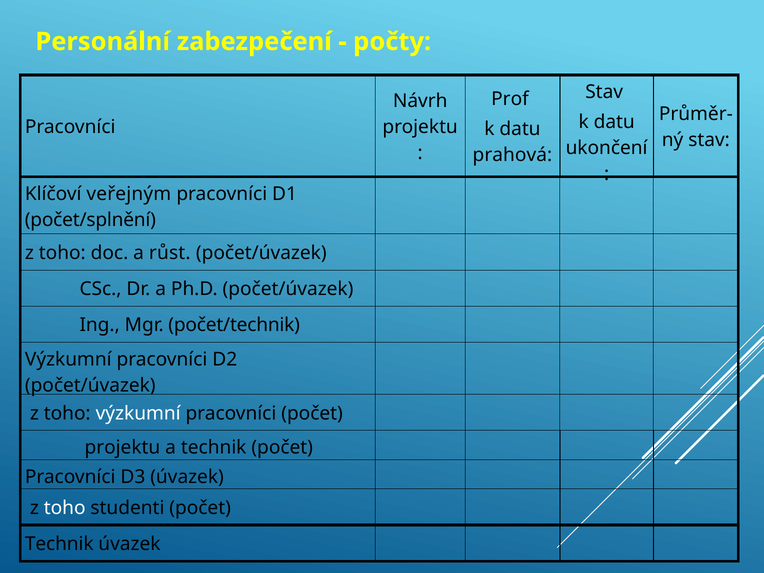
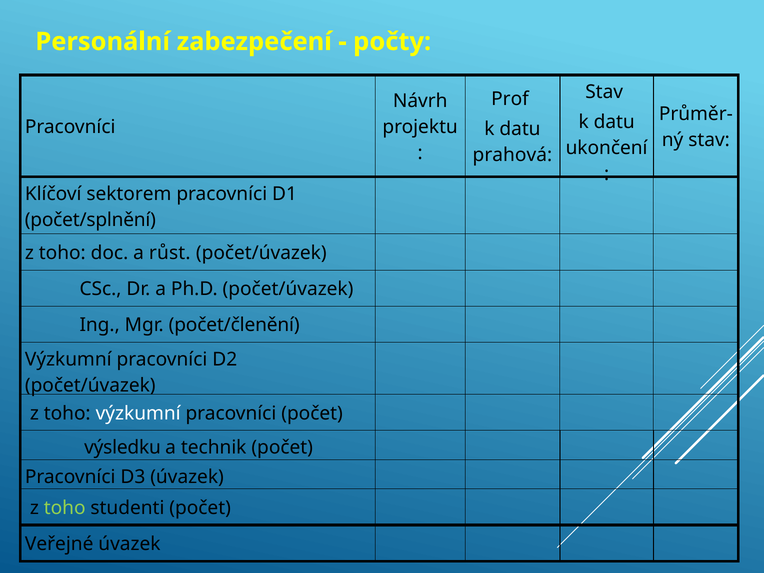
veřejným: veřejným -> sektorem
počet/technik: počet/technik -> počet/členění
projektu at (122, 448): projektu -> výsledku
toho at (65, 508) colour: white -> light green
Technik at (59, 544): Technik -> Veřejné
